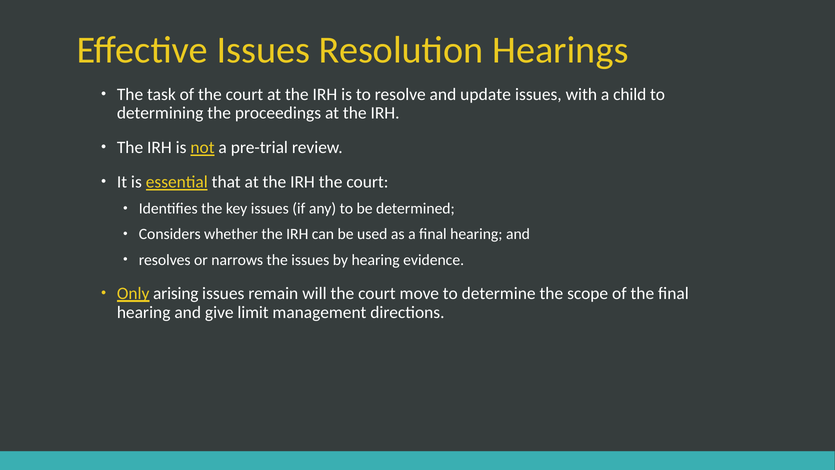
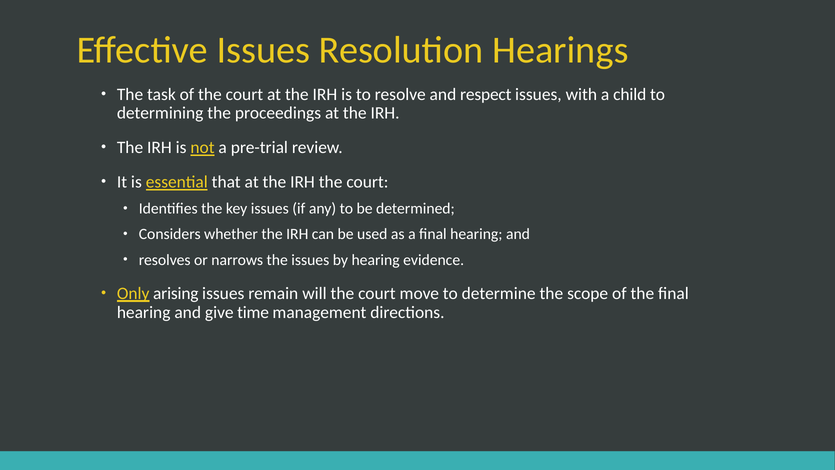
update: update -> respect
limit: limit -> time
